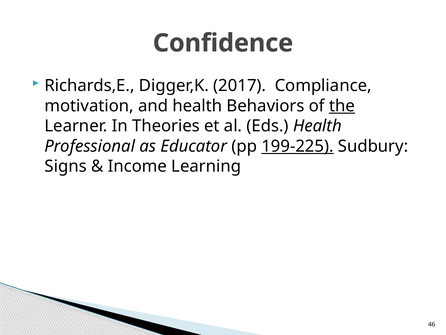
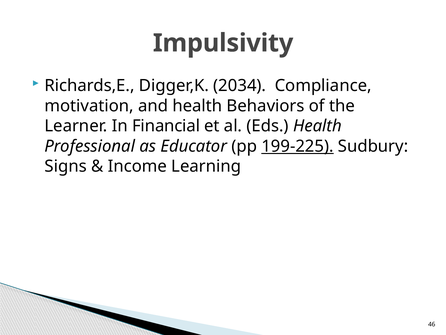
Confidence: Confidence -> Impulsivity
2017: 2017 -> 2034
the underline: present -> none
Theories: Theories -> Financial
